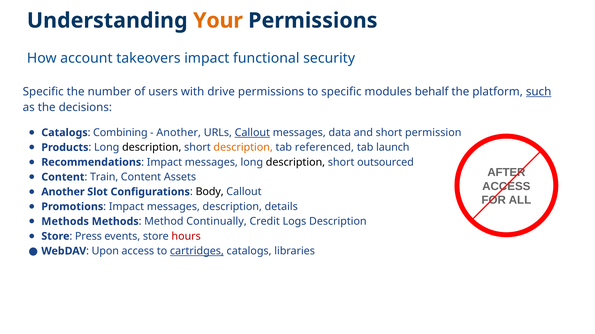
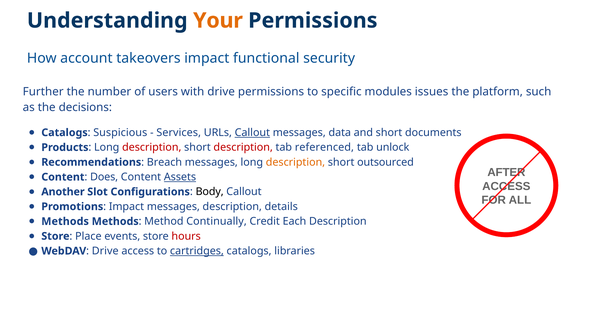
Specific at (43, 92): Specific -> Further
behalf: behalf -> issues
such underline: present -> none
Combining: Combining -> Suspicious
Another at (179, 133): Another -> Services
permission: permission -> documents
description at (152, 148) colour: black -> red
description at (243, 148) colour: orange -> red
launch: launch -> unlock
Recommendations Impact: Impact -> Breach
description at (295, 163) colour: black -> orange
Train: Train -> Does
Assets underline: none -> present
Logs: Logs -> Each
Press: Press -> Place
WebDAV Upon: Upon -> Drive
